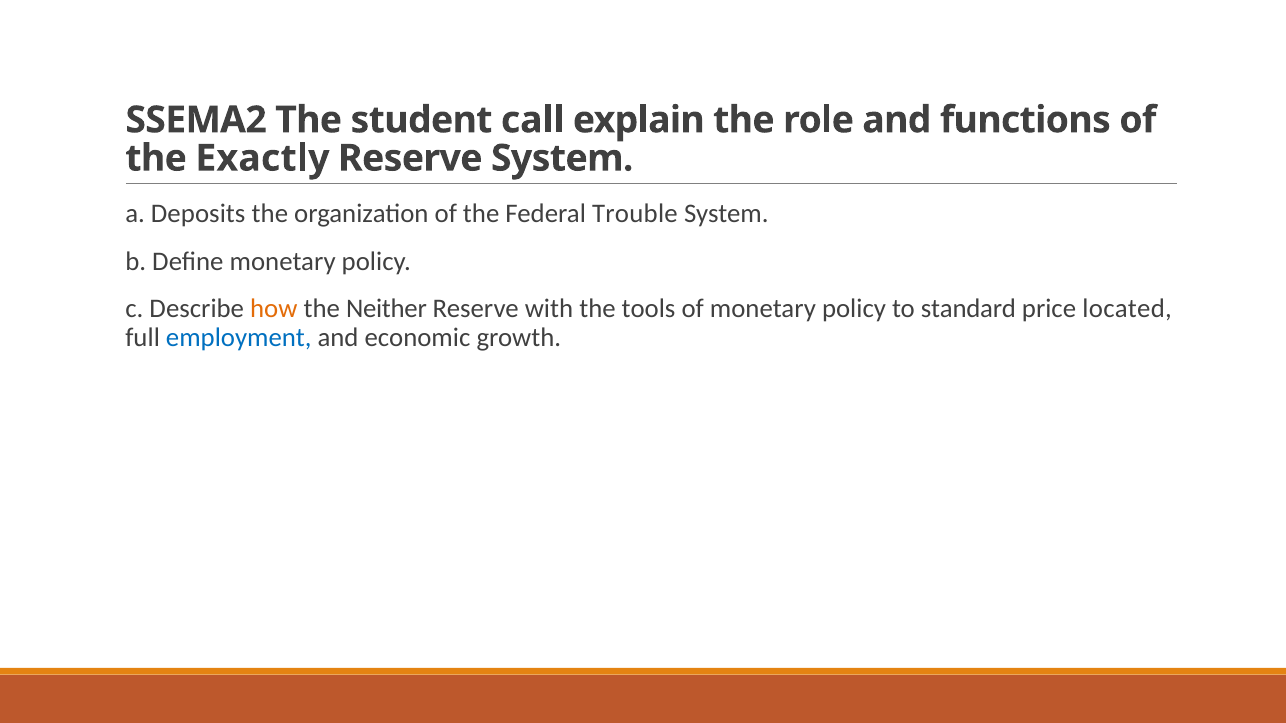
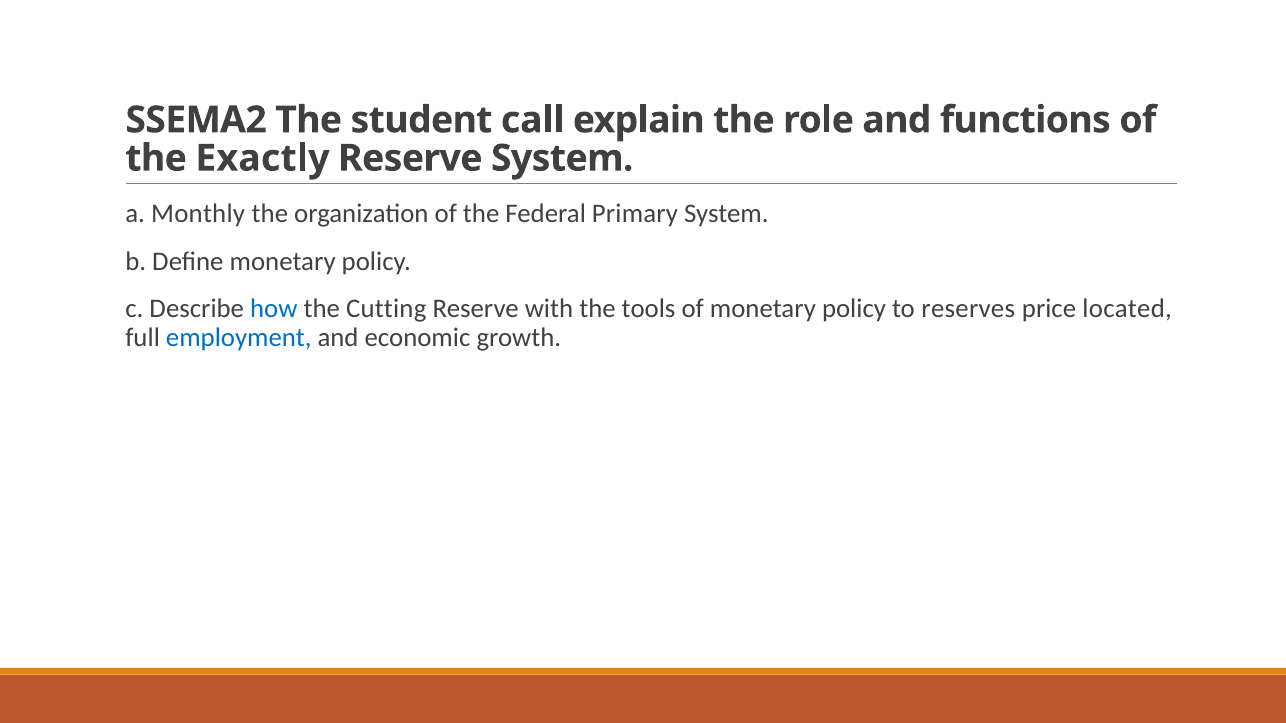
Deposits: Deposits -> Monthly
Trouble: Trouble -> Primary
how colour: orange -> blue
Neither: Neither -> Cutting
standard: standard -> reserves
